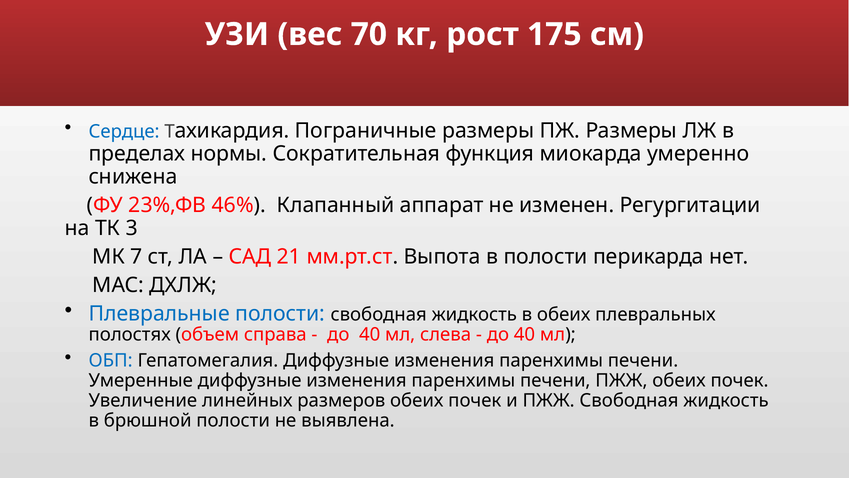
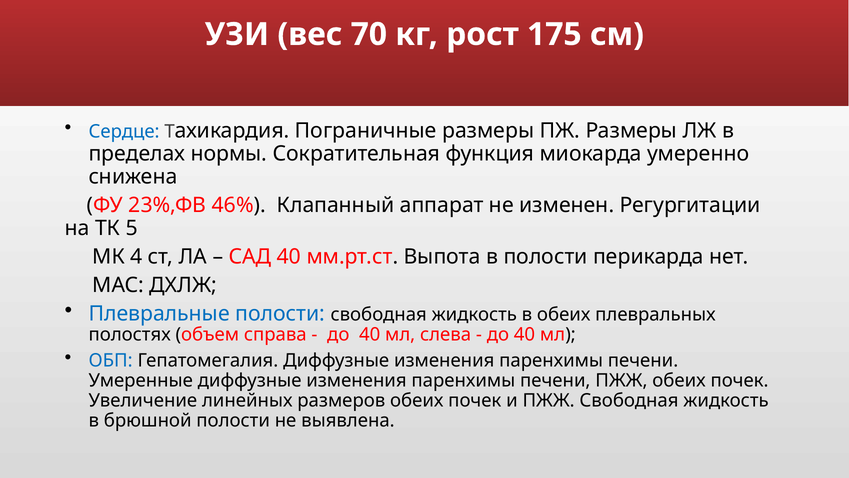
3: 3 -> 5
7: 7 -> 4
САД 21: 21 -> 40
